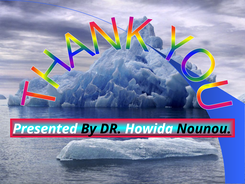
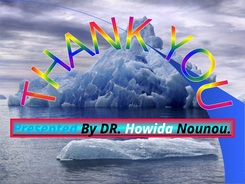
Presented colour: white -> light blue
